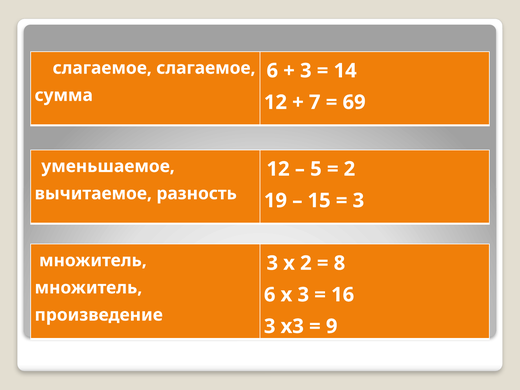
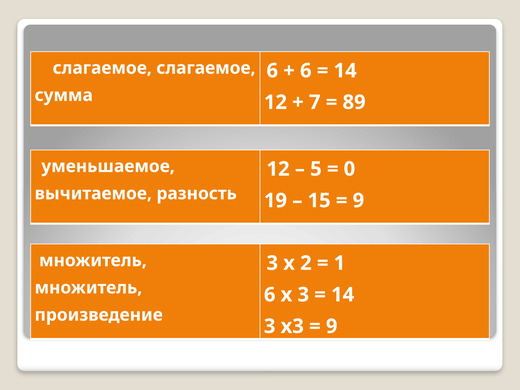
3 at (306, 71): 3 -> 6
69: 69 -> 89
2 at (349, 169): 2 -> 0
3 at (358, 201): 3 -> 9
8: 8 -> 1
16 at (343, 295): 16 -> 14
